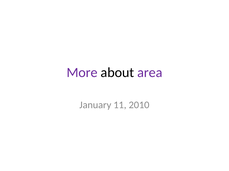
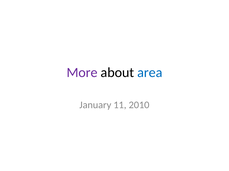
area colour: purple -> blue
